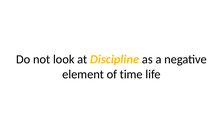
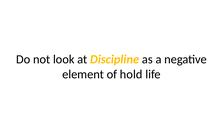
time: time -> hold
